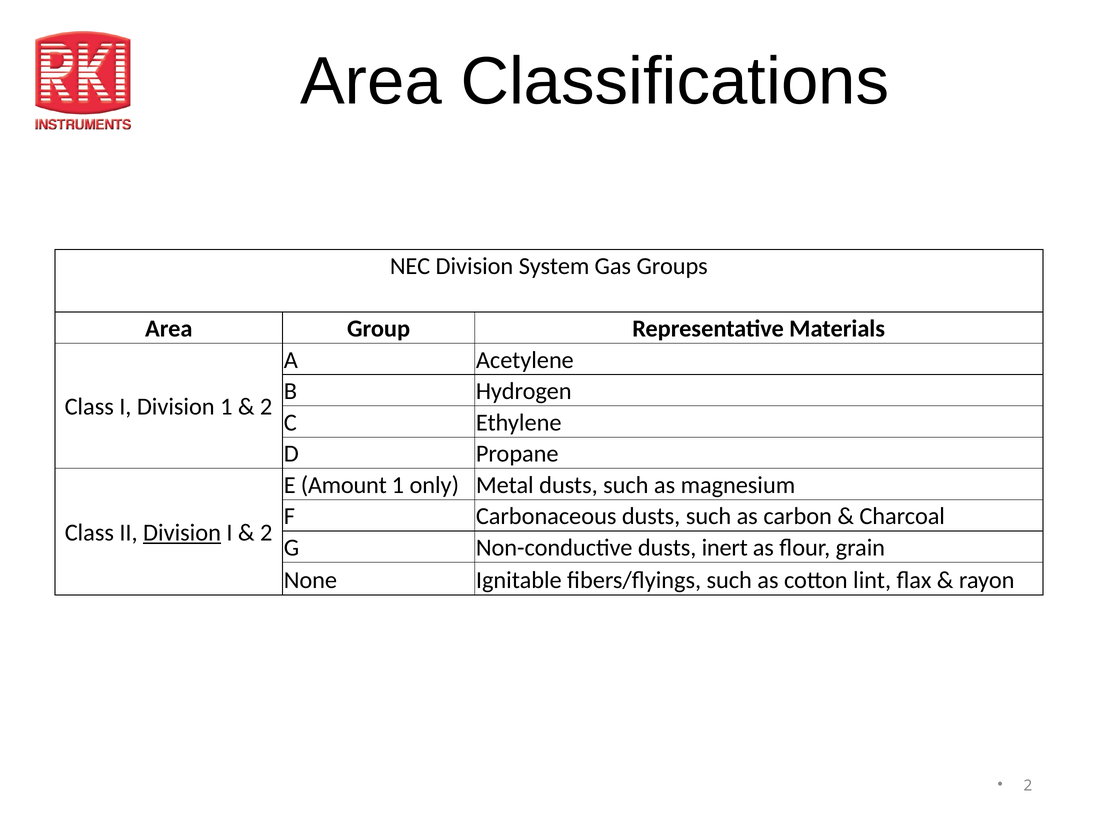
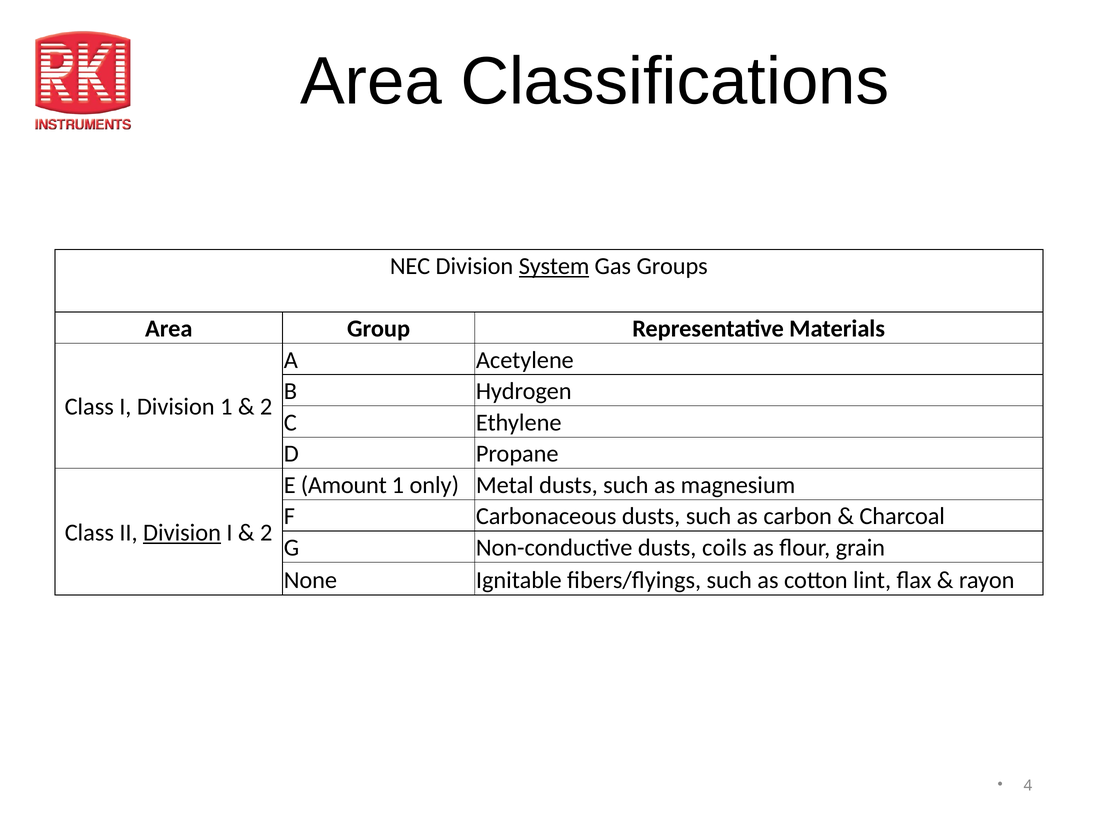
System underline: none -> present
inert: inert -> coils
2 at (1028, 785): 2 -> 4
